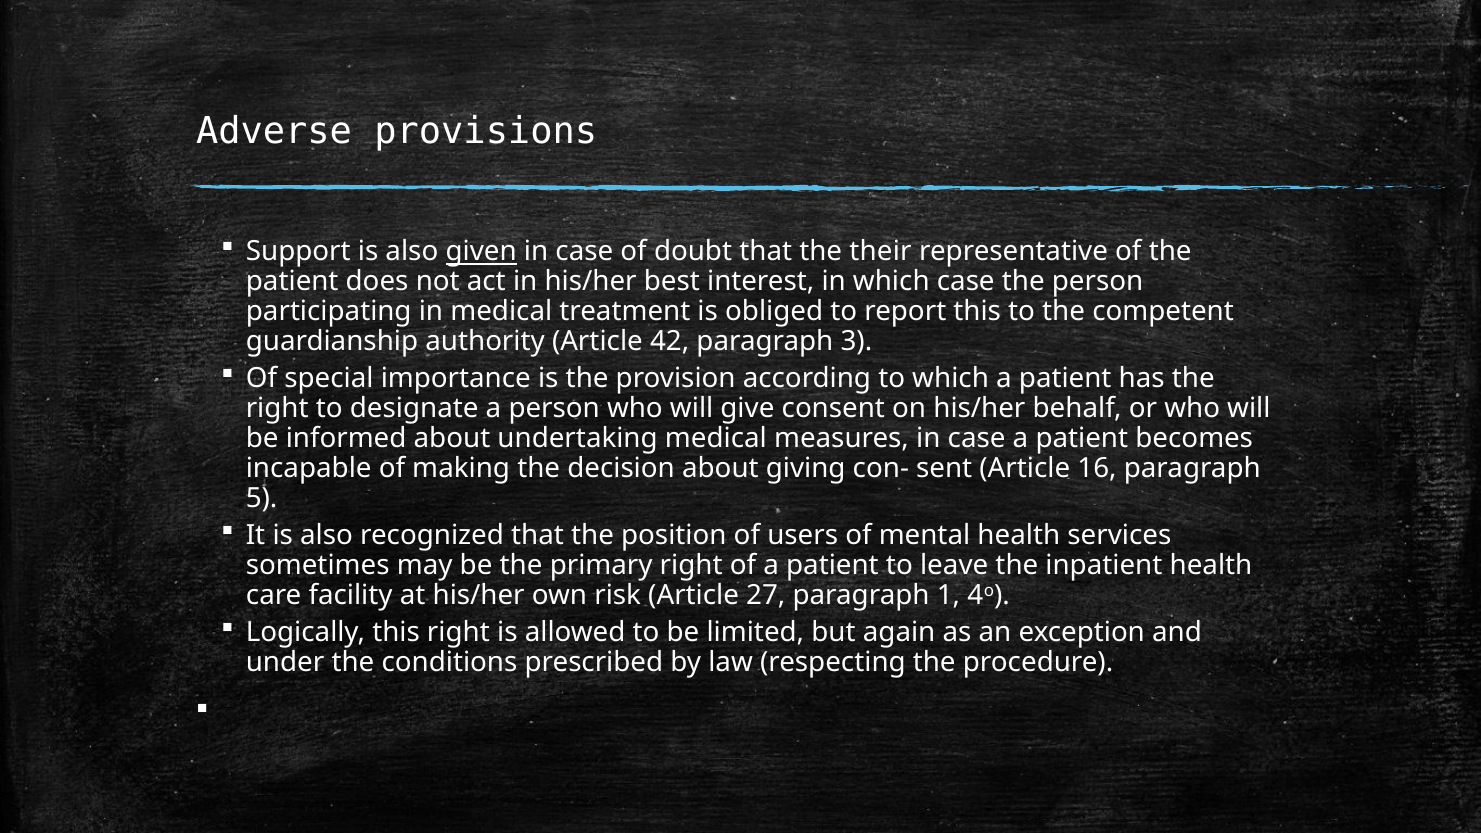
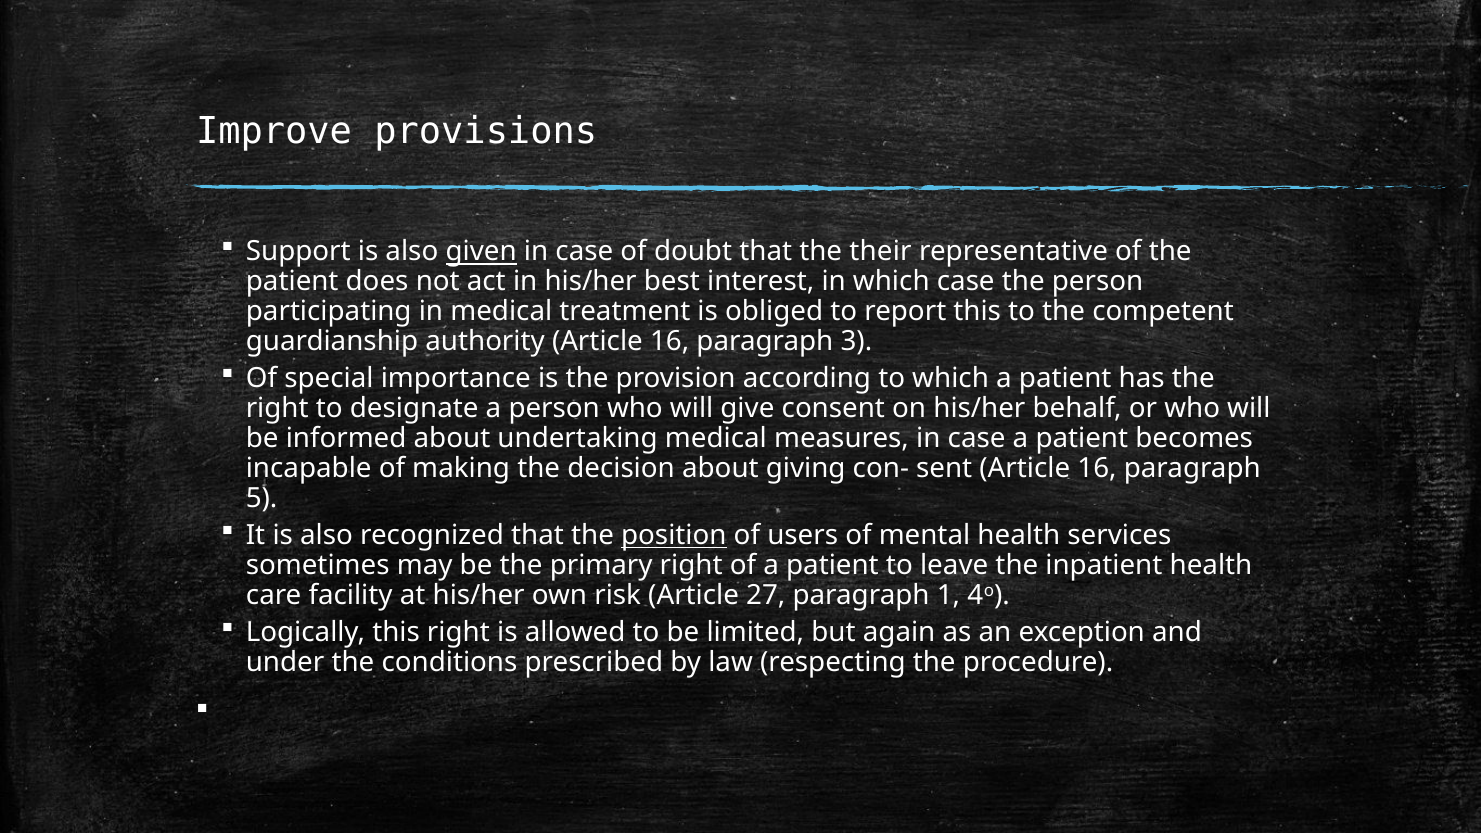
Adverse: Adverse -> Improve
authority Article 42: 42 -> 16
position underline: none -> present
